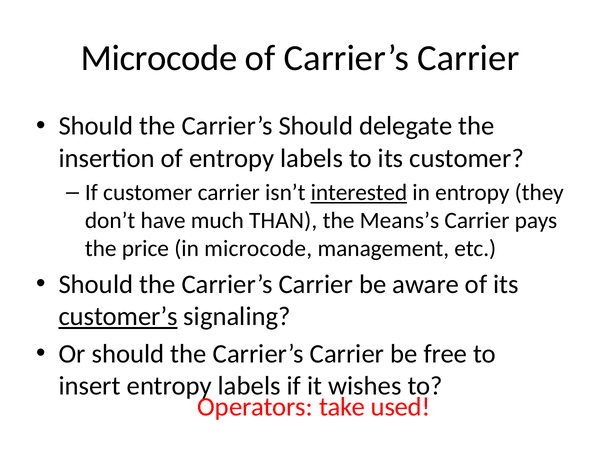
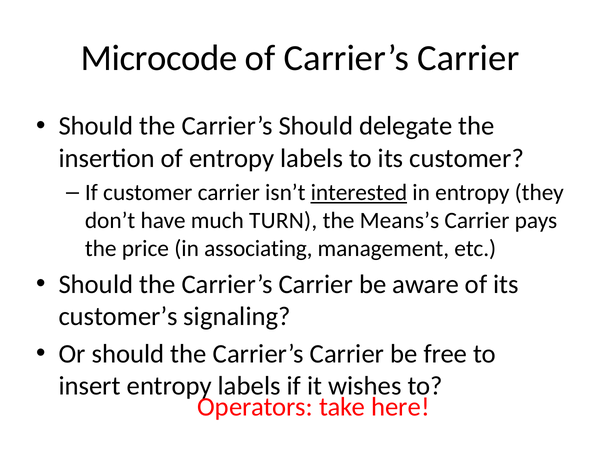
THAN: THAN -> TURN
in microcode: microcode -> associating
customer’s underline: present -> none
used: used -> here
